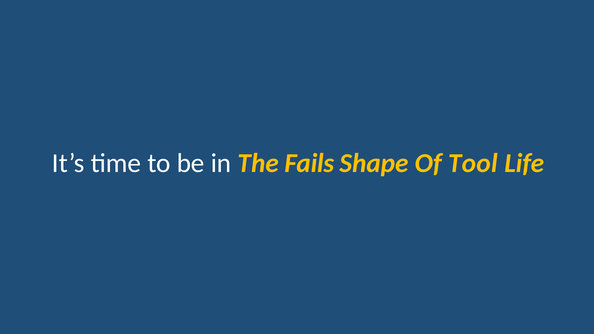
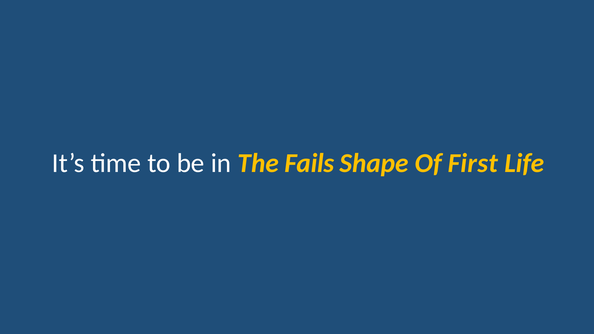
Tool: Tool -> First
